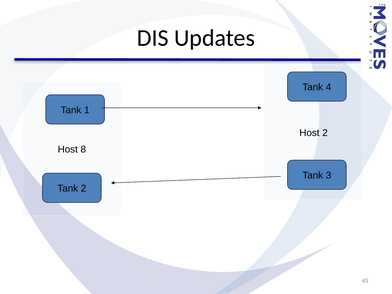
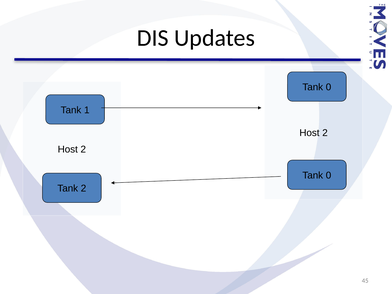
4 at (329, 87): 4 -> 0
8 at (83, 149): 8 -> 2
3 at (329, 175): 3 -> 0
